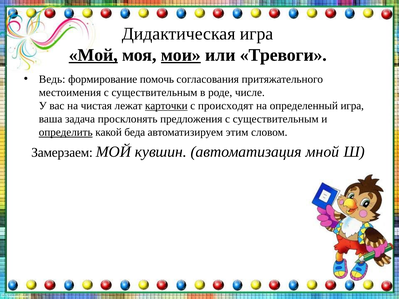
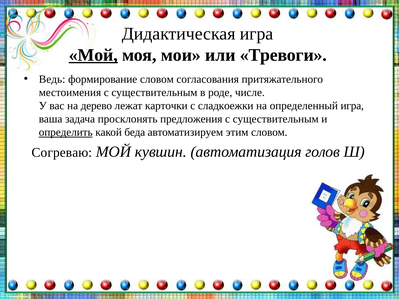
мои underline: present -> none
формирование помочь: помочь -> словом
чистая: чистая -> дерево
карточки underline: present -> none
происходят: происходят -> сладкоежки
Замерзаем: Замерзаем -> Согреваю
мной: мной -> голов
